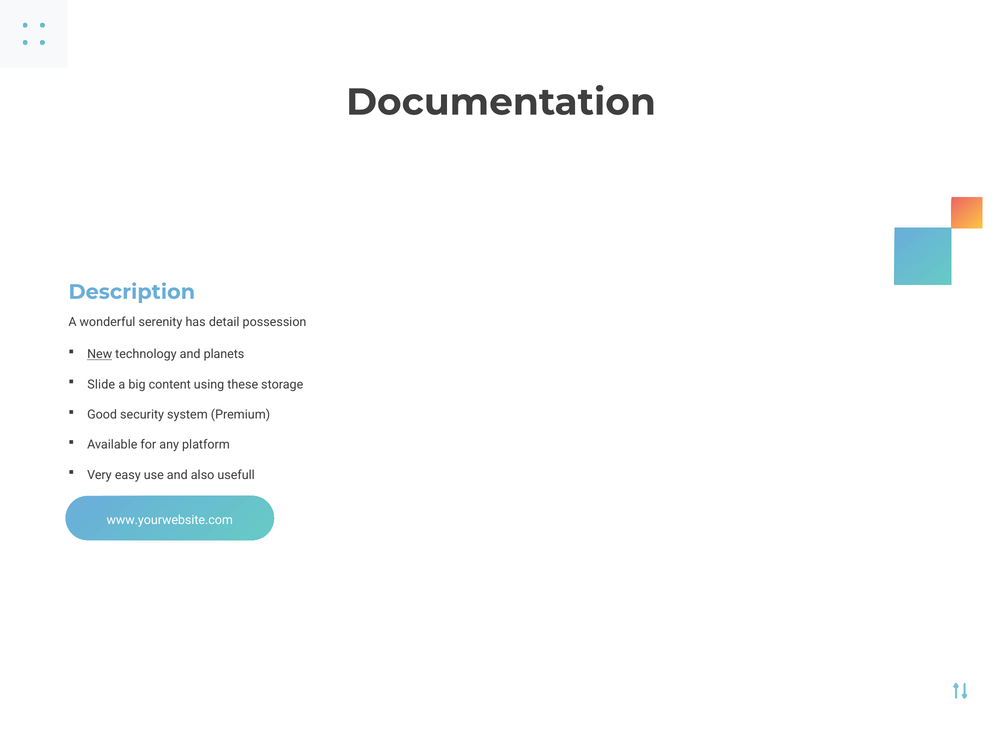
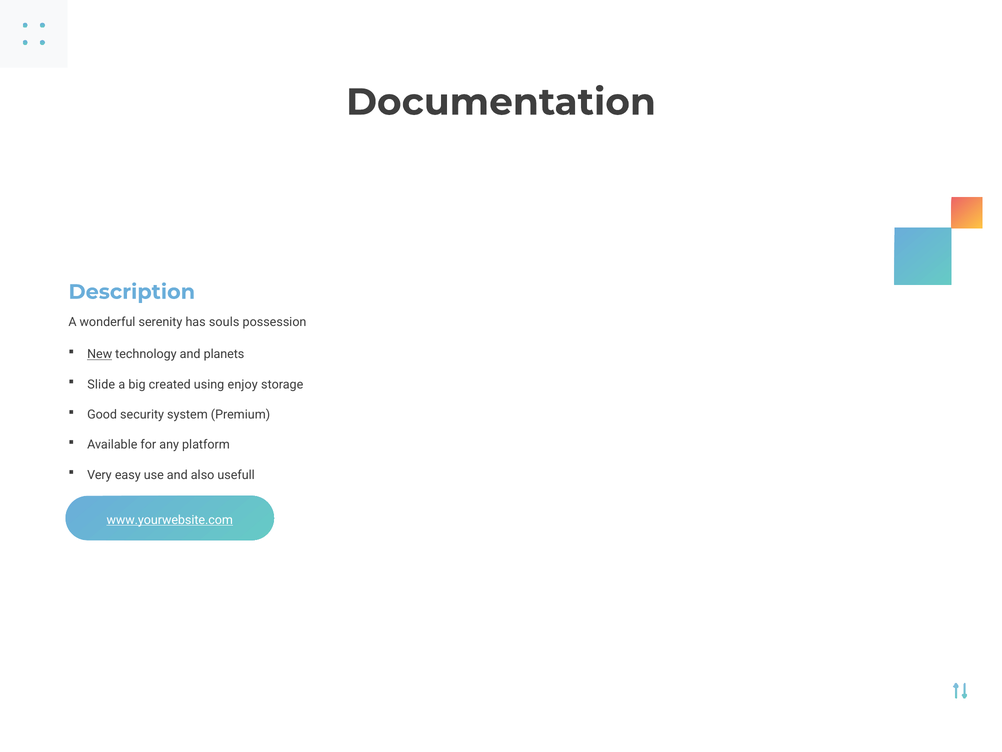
detail: detail -> souls
content: content -> created
these: these -> enjoy
www.yourwebsite.com underline: none -> present
